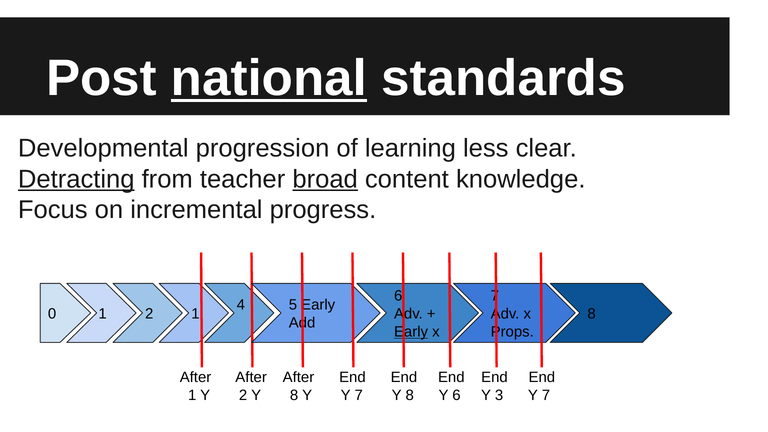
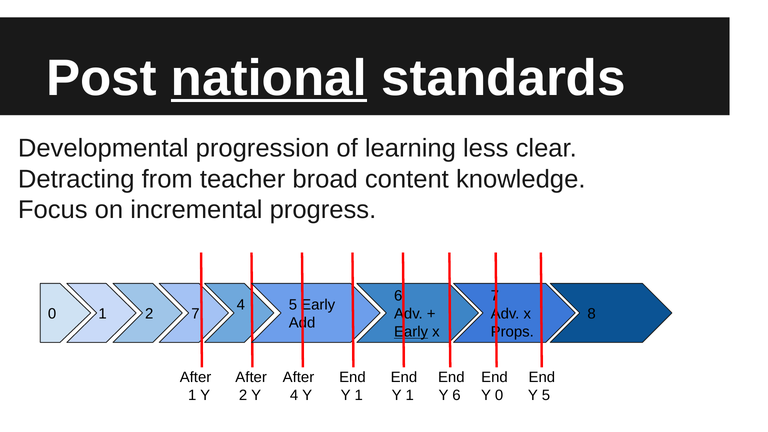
Detracting underline: present -> none
broad underline: present -> none
2 1: 1 -> 7
2 Y 8: 8 -> 4
Y Y 7: 7 -> 1
8 at (410, 395): 8 -> 1
Y 3: 3 -> 0
7 at (546, 395): 7 -> 5
